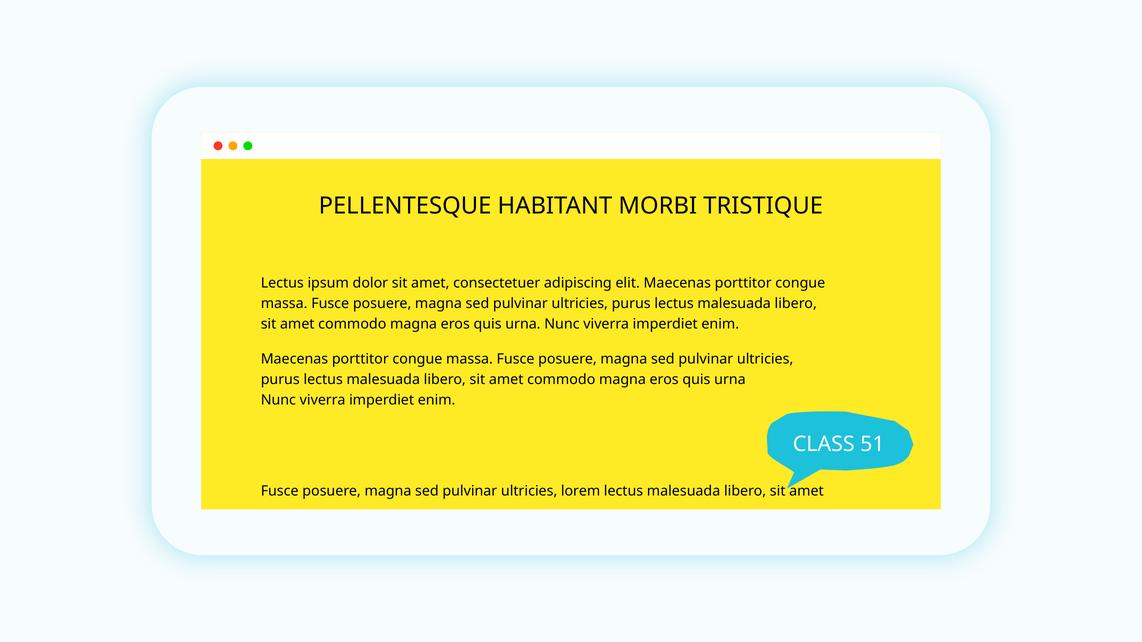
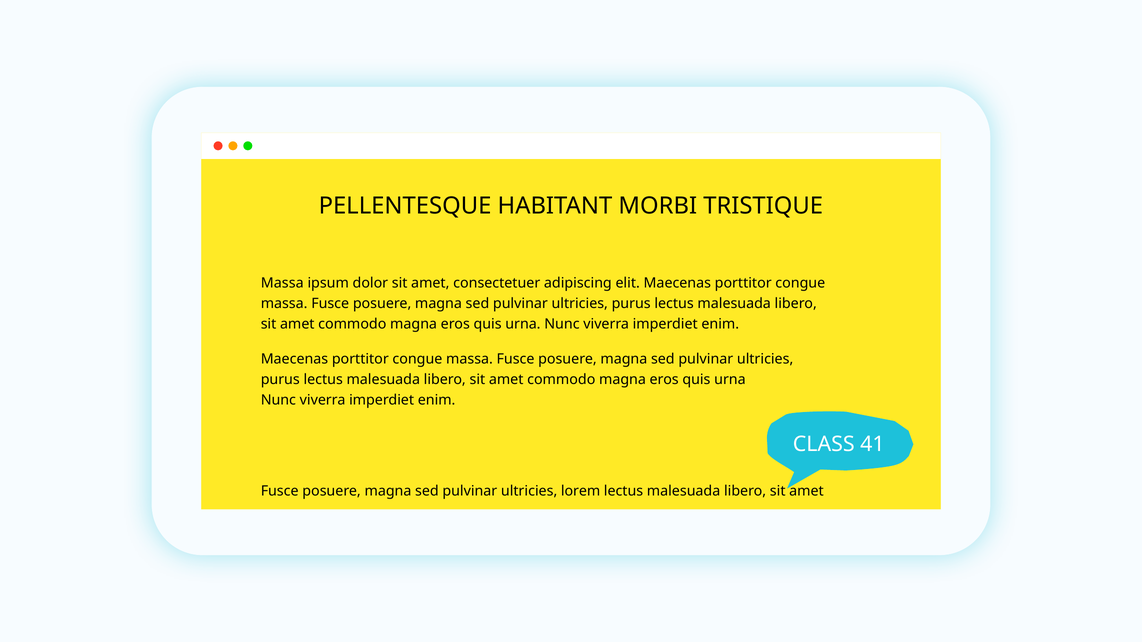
Lectus at (282, 283): Lectus -> Massa
51: 51 -> 41
